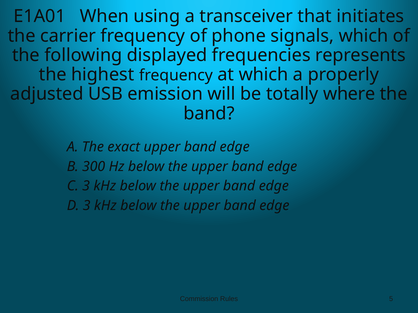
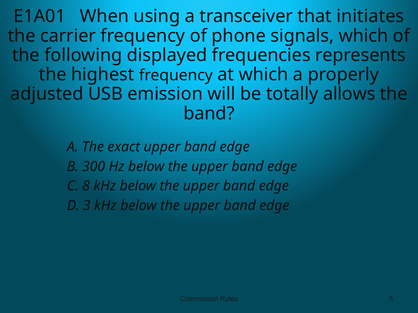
where: where -> allows
C 3: 3 -> 8
